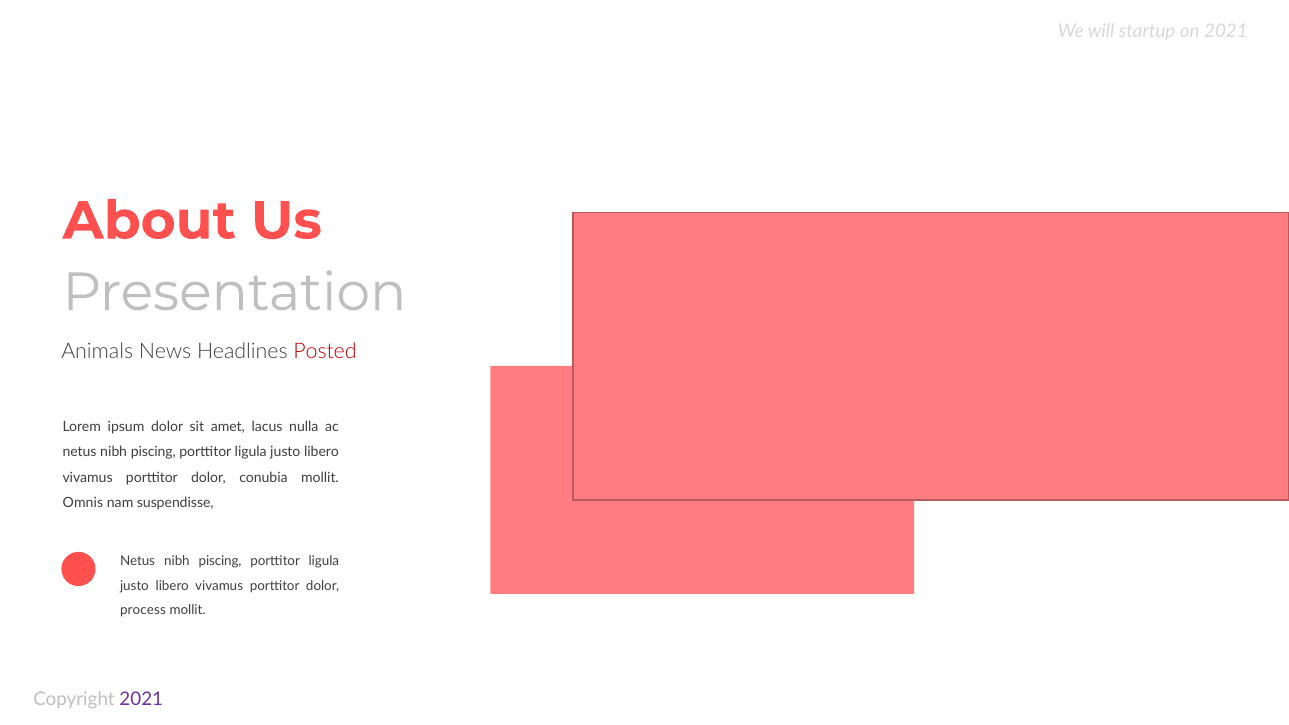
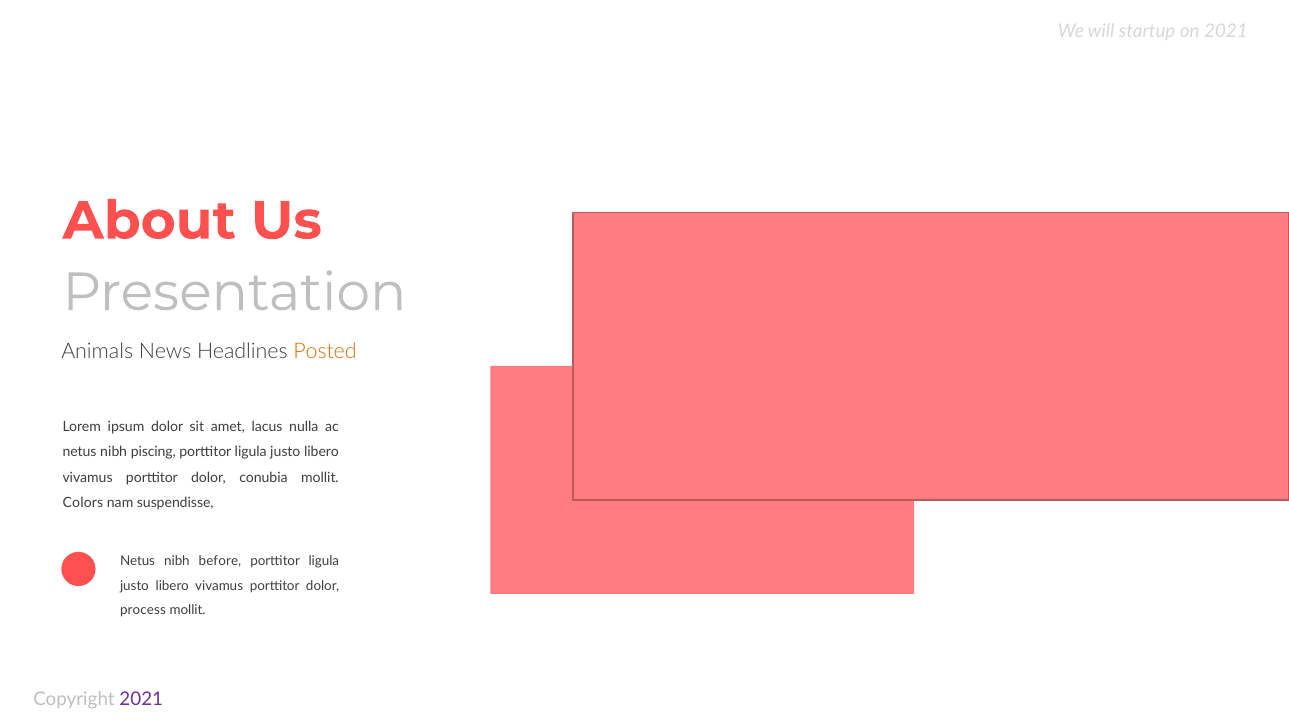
Posted colour: red -> orange
Omnis: Omnis -> Colors
piscing at (220, 562): piscing -> before
